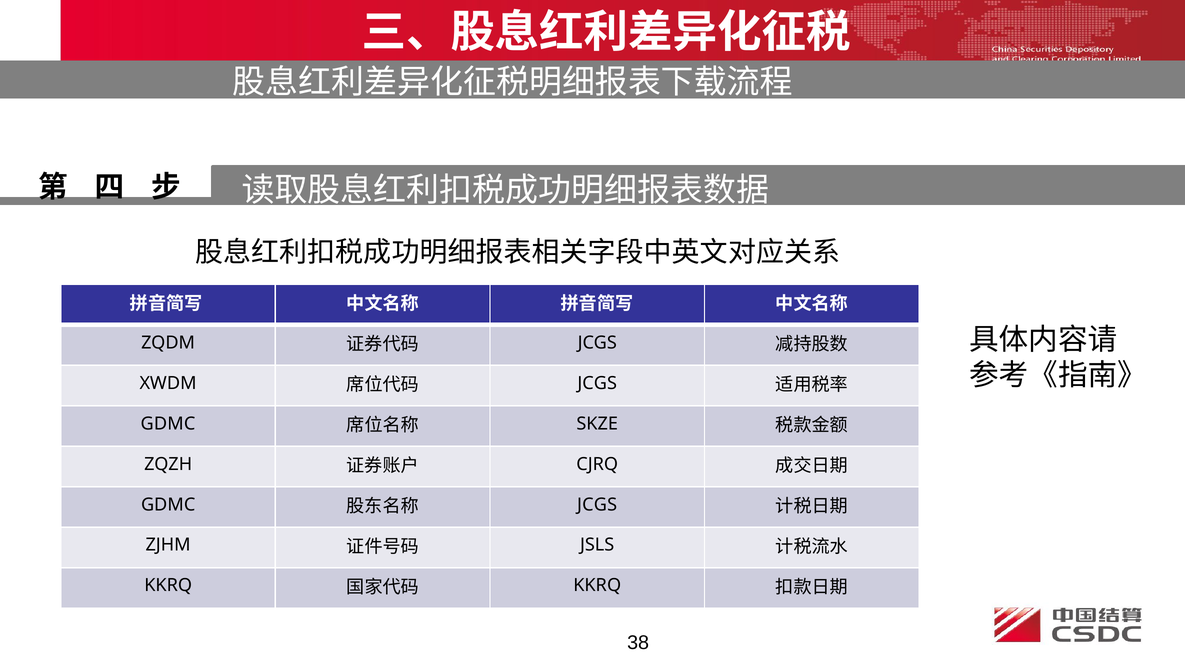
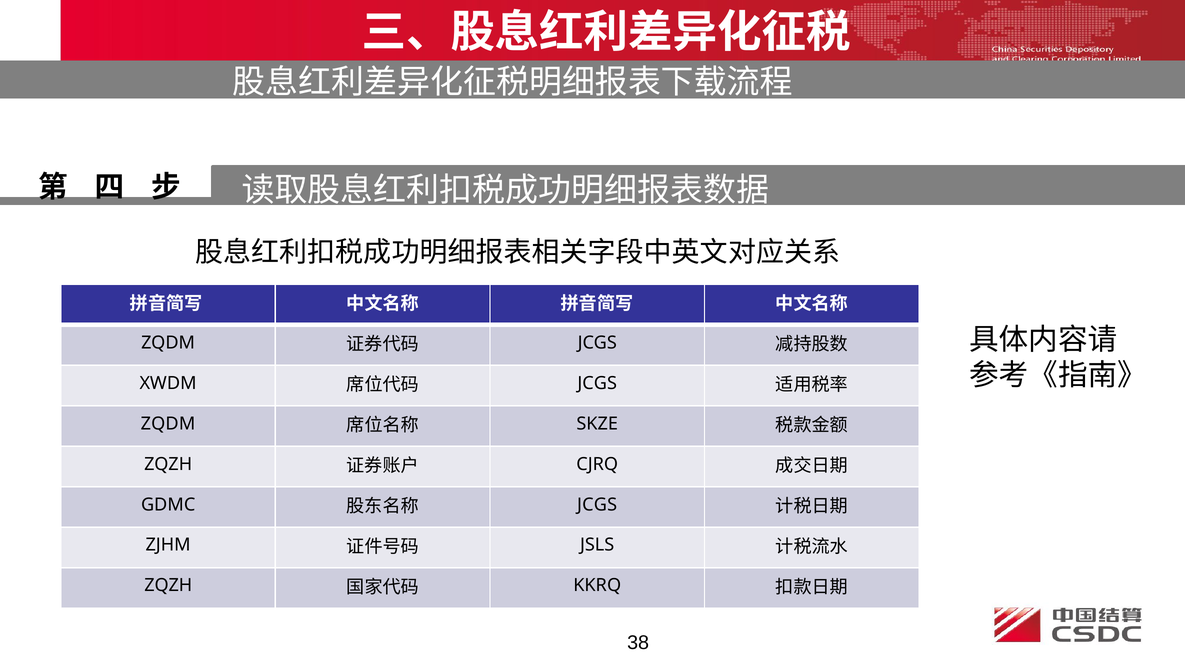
GDMC at (168, 424): GDMC -> ZQDM
KKRQ at (168, 586): KKRQ -> ZQZH
